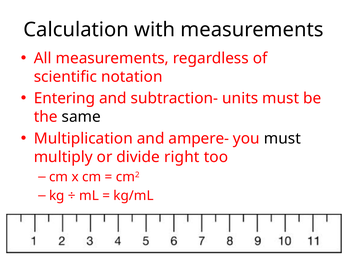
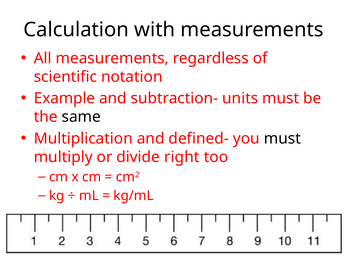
Entering: Entering -> Example
ampere-: ampere- -> defined-
